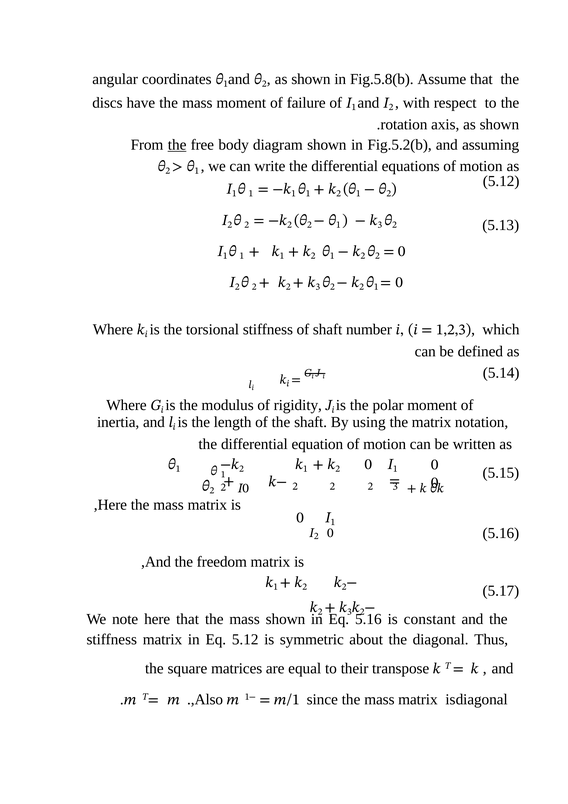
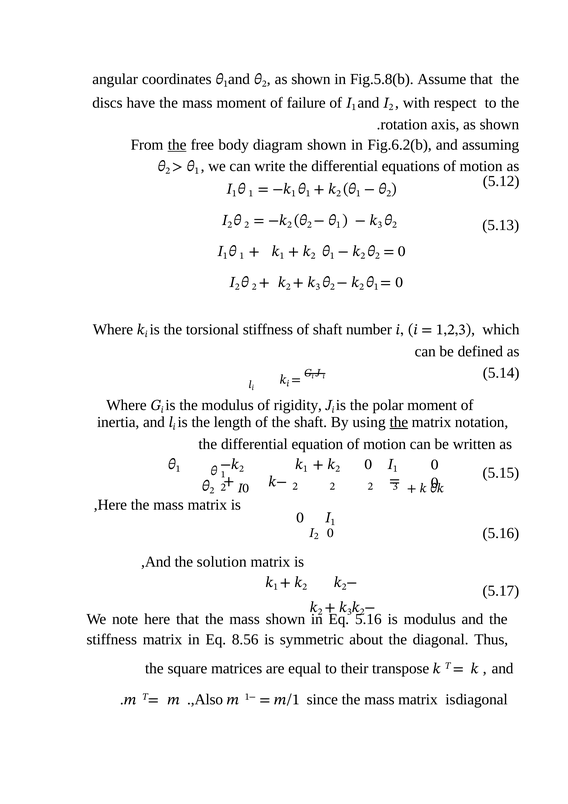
Fig.5.2(b: Fig.5.2(b -> Fig.6.2(b
the at (399, 422) underline: none -> present
freedom: freedom -> solution
is constant: constant -> modulus
Eq 5.12: 5.12 -> 8.56
